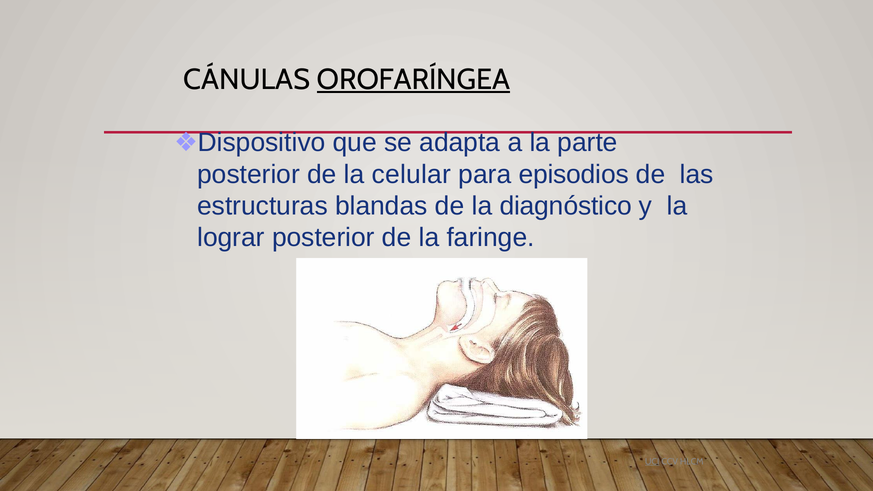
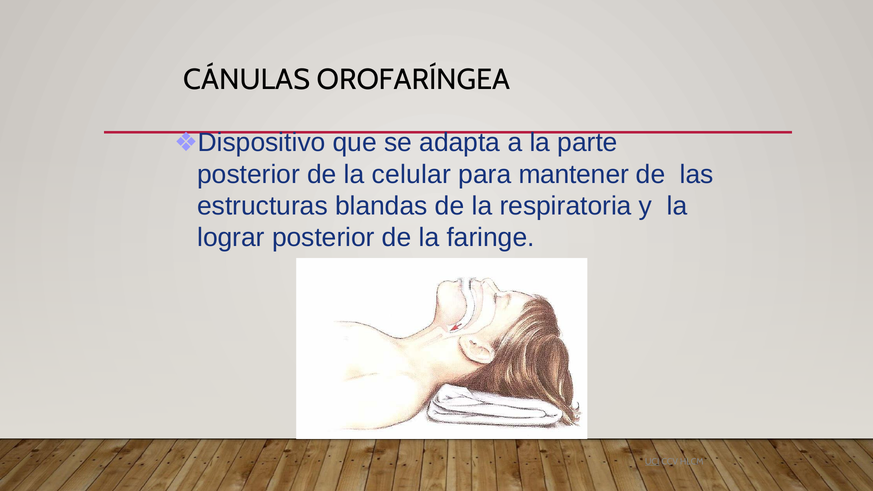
OROFARÍNGEA underline: present -> none
episodios: episodios -> mantener
diagnóstico: diagnóstico -> respiratoria
